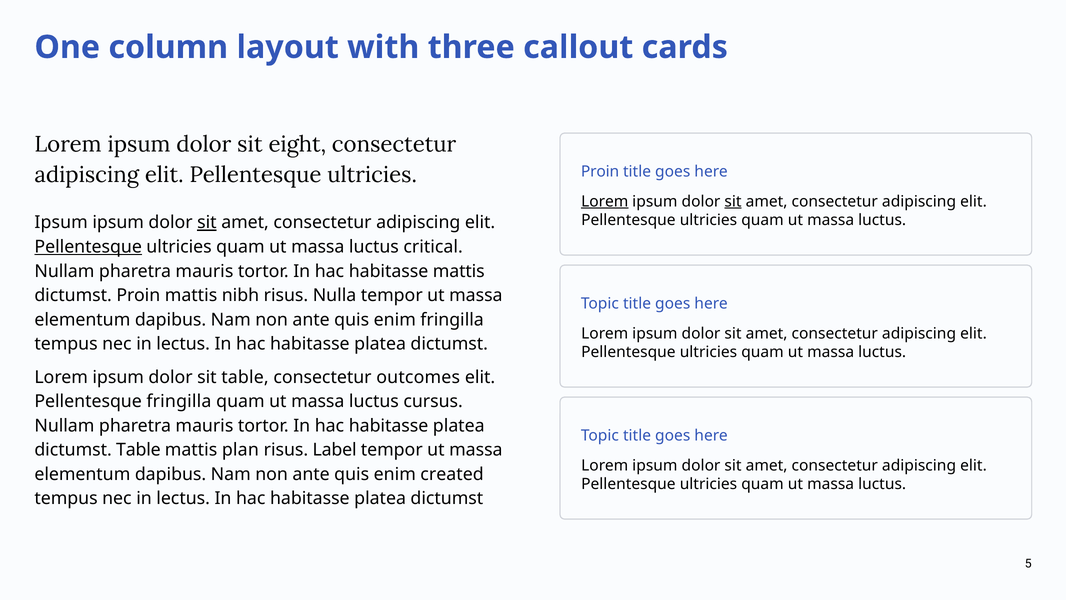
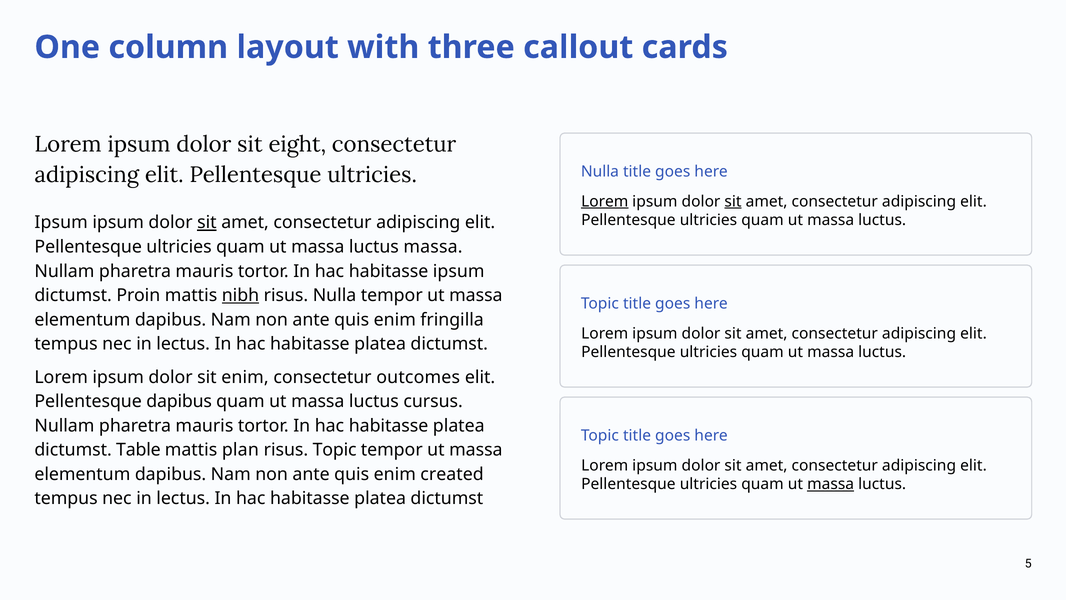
Proin at (600, 172): Proin -> Nulla
Pellentesque at (88, 247) underline: present -> none
luctus critical: critical -> massa
habitasse mattis: mattis -> ipsum
nibh underline: none -> present
sit table: table -> enim
Pellentesque fringilla: fringilla -> dapibus
risus Label: Label -> Topic
massa at (831, 484) underline: none -> present
